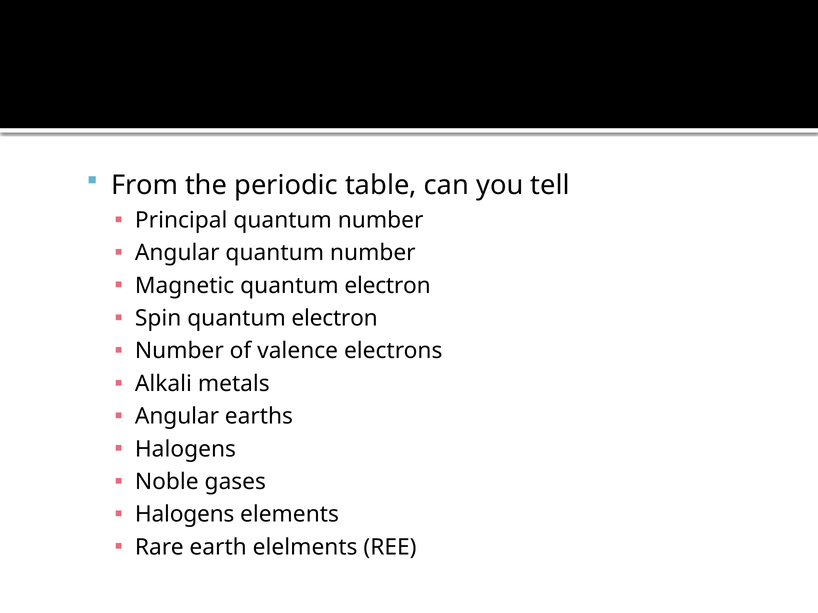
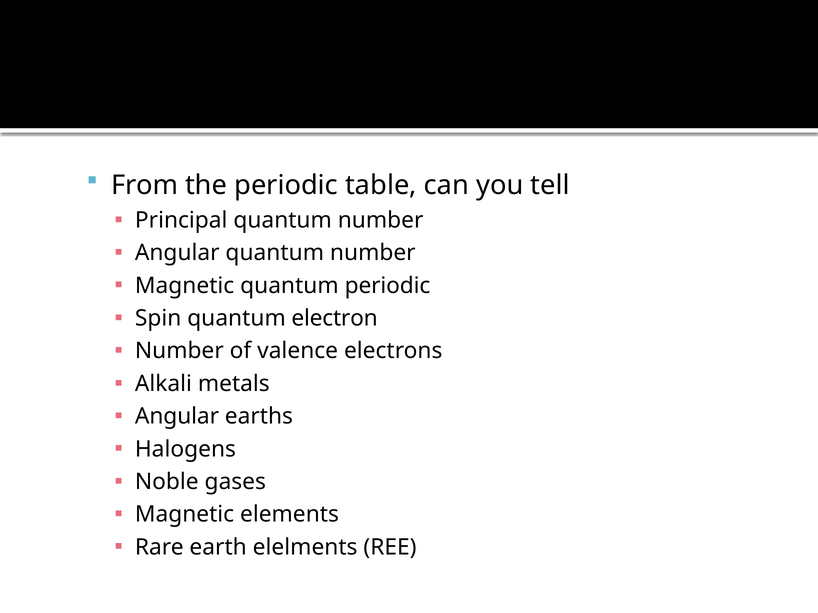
Magnetic quantum electron: electron -> periodic
Halogens at (185, 515): Halogens -> Magnetic
